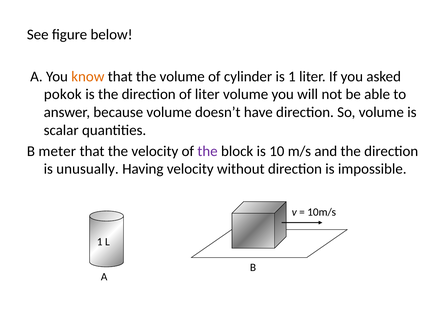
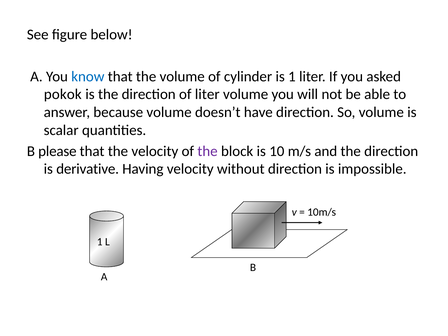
know colour: orange -> blue
meter: meter -> please
unusually: unusually -> derivative
